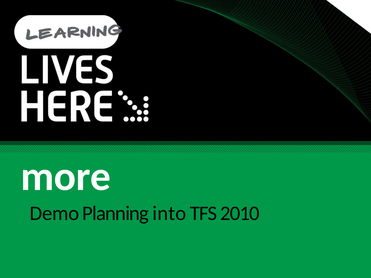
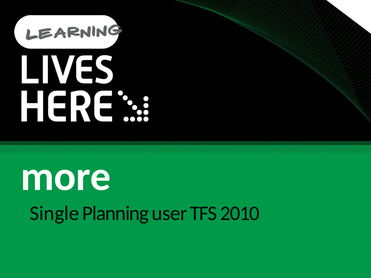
Demo: Demo -> Single
into: into -> user
